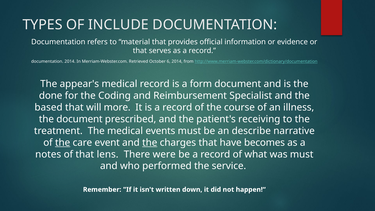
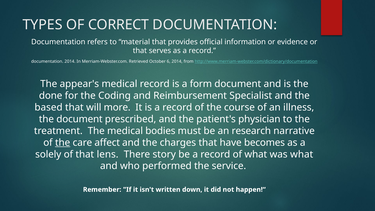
INCLUDE: INCLUDE -> CORRECT
receiving: receiving -> physician
events: events -> bodies
describe: describe -> research
event: event -> affect
the at (150, 143) underline: present -> none
notes: notes -> solely
were: were -> story
was must: must -> what
